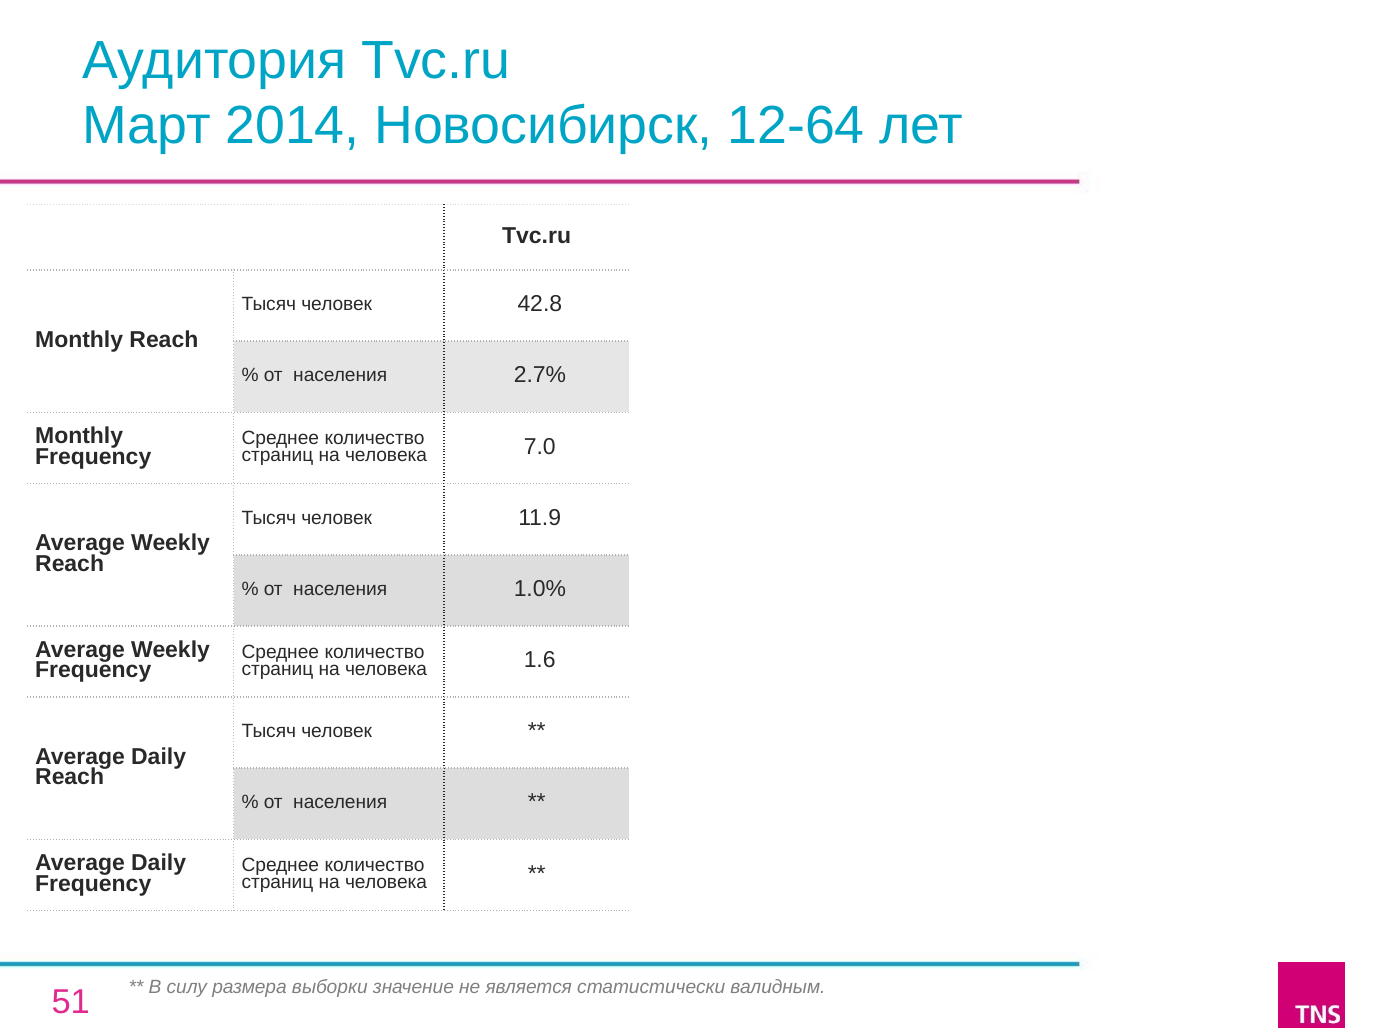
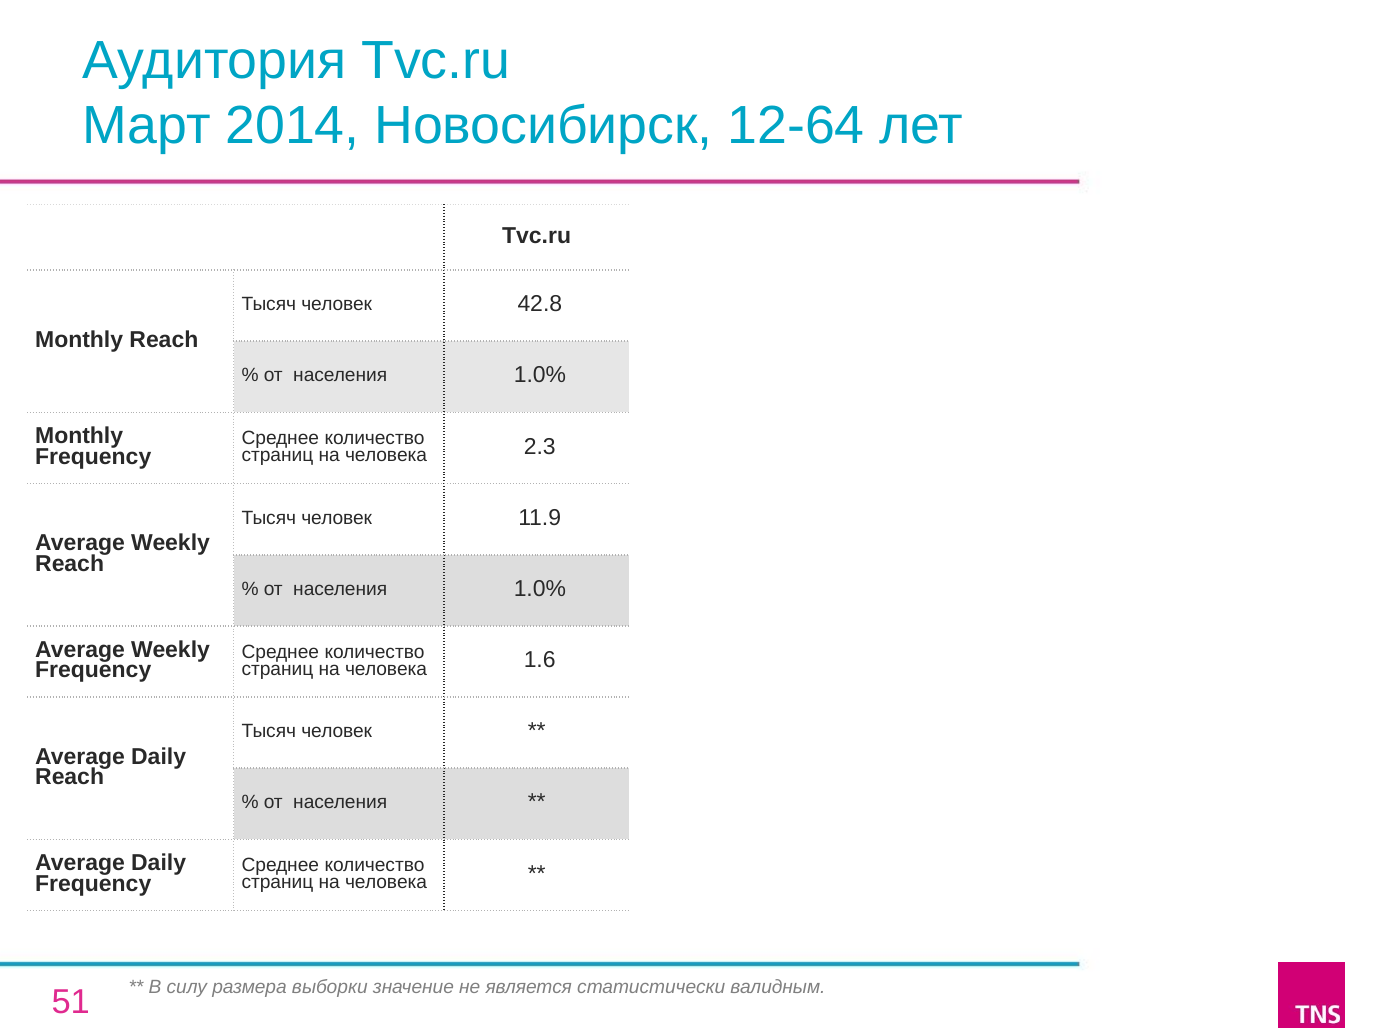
2.7% at (540, 375): 2.7% -> 1.0%
7.0: 7.0 -> 2.3
